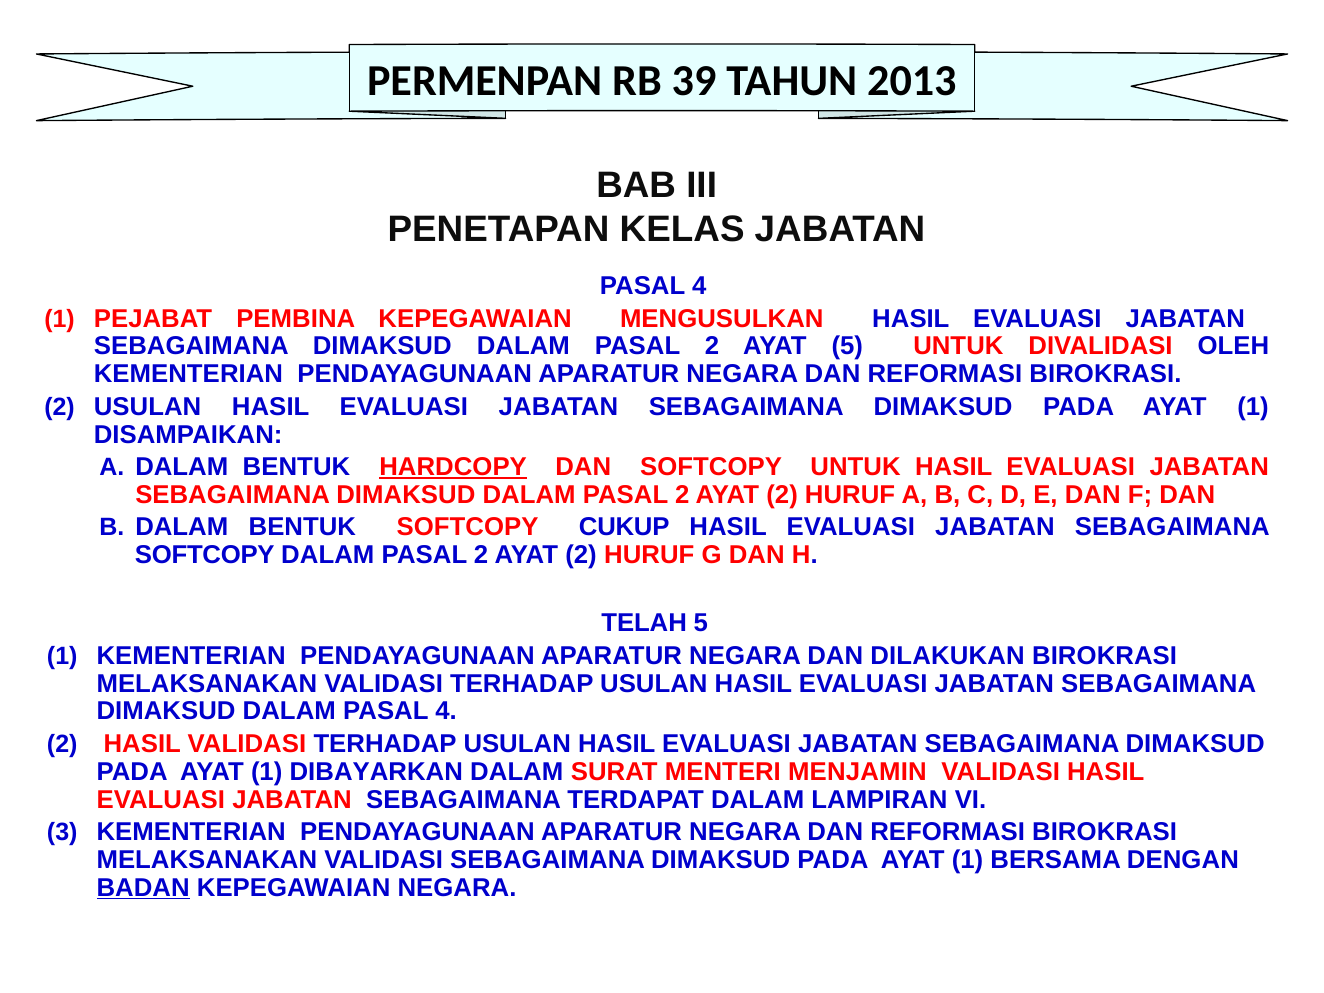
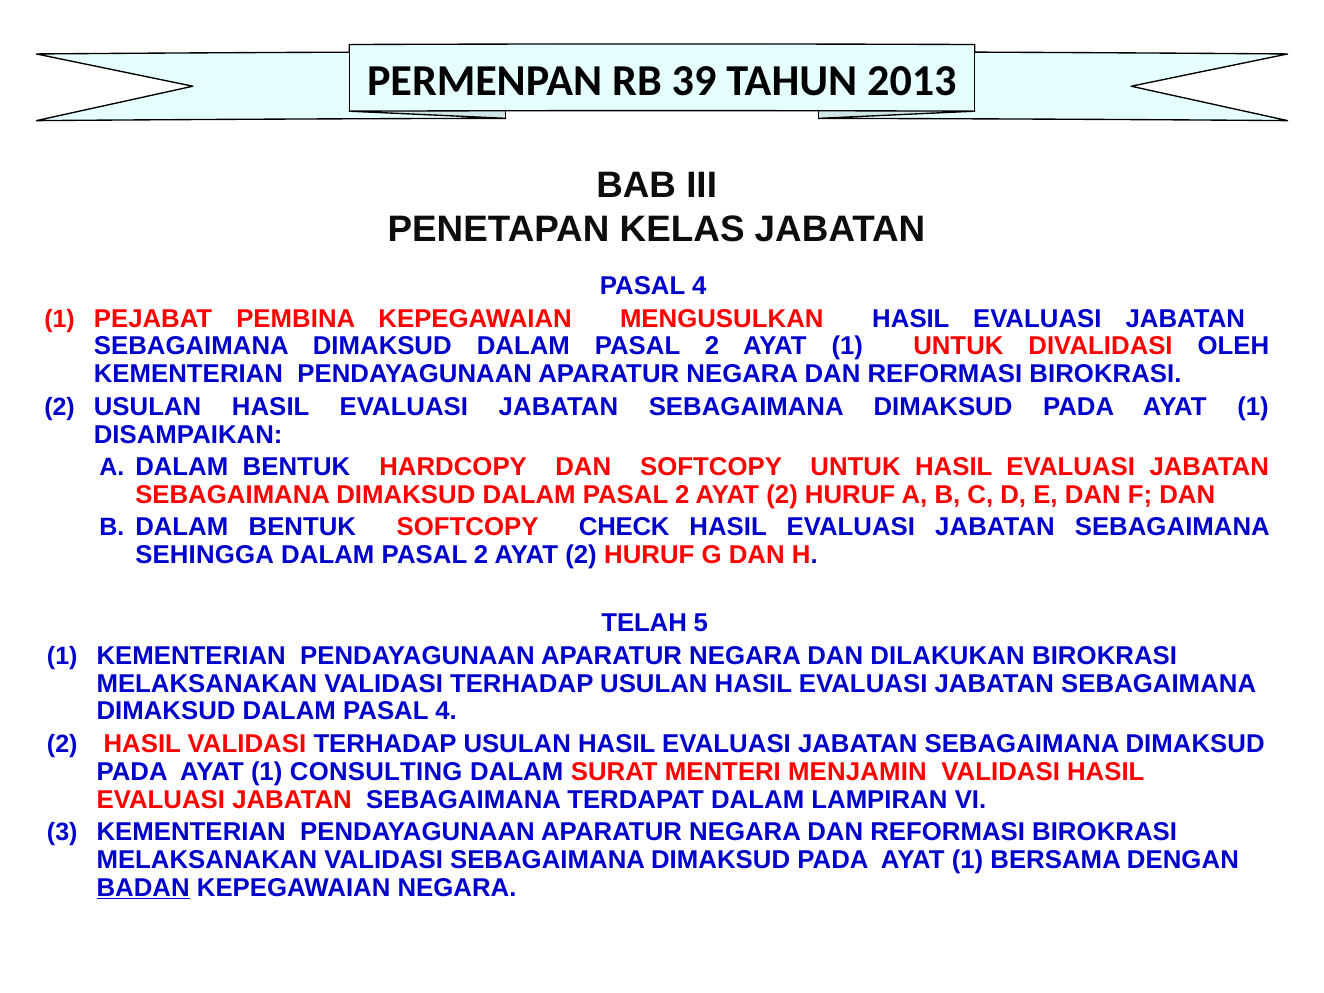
2 AYAT 5: 5 -> 1
HARDCOPY underline: present -> none
CUKUP: CUKUP -> CHECK
SOFTCOPY at (205, 555): SOFTCOPY -> SEHINGGA
DIBAYARKAN: DIBAYARKAN -> CONSULTING
